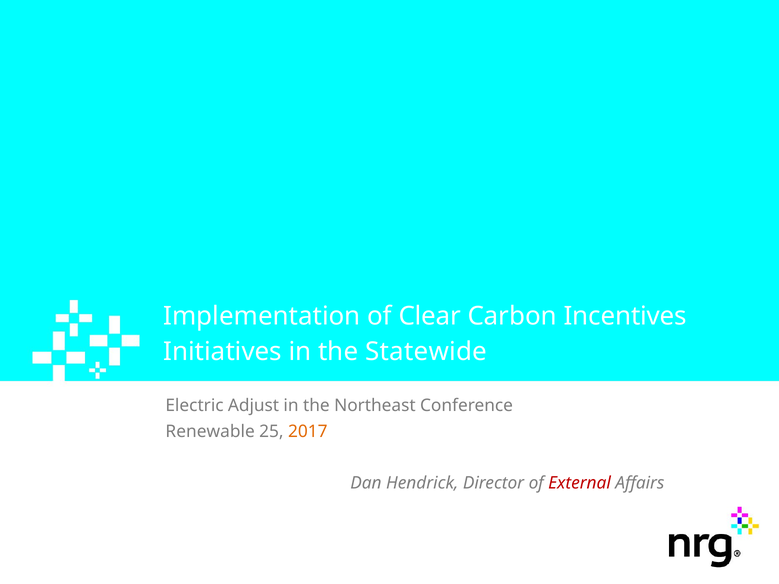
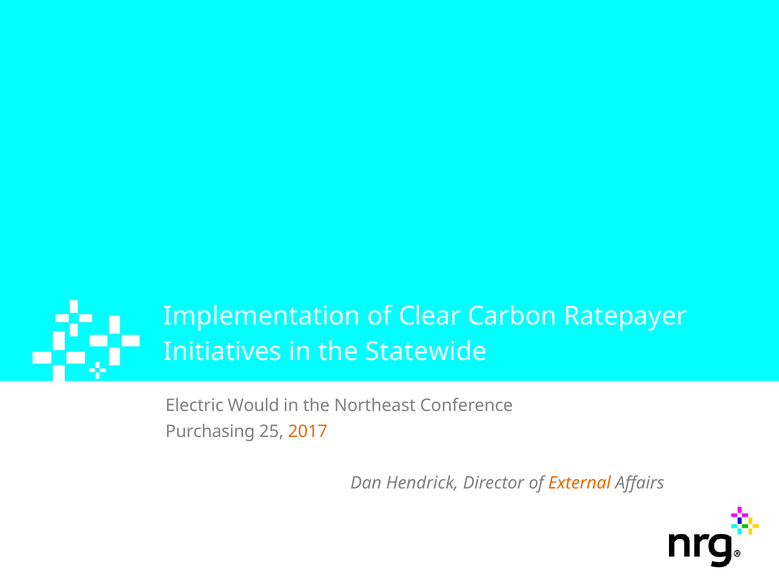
Incentives: Incentives -> Ratepayer
Adjust: Adjust -> Would
Renewable: Renewable -> Purchasing
External colour: red -> orange
